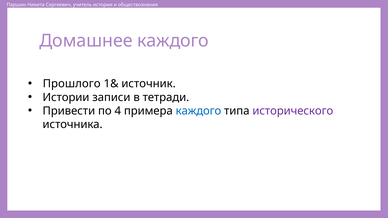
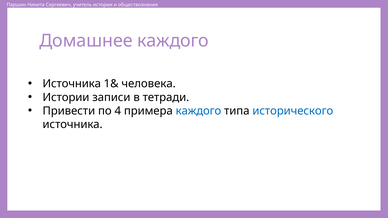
Прошлого at (72, 84): Прошлого -> Источника
источник: источник -> человека
исторического colour: purple -> blue
